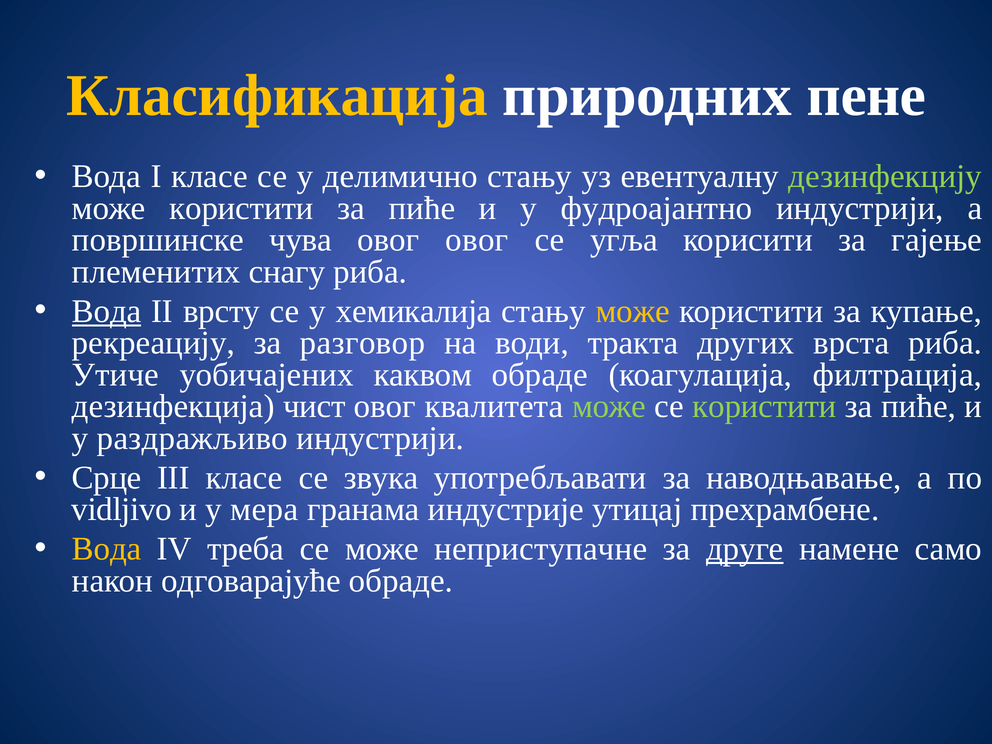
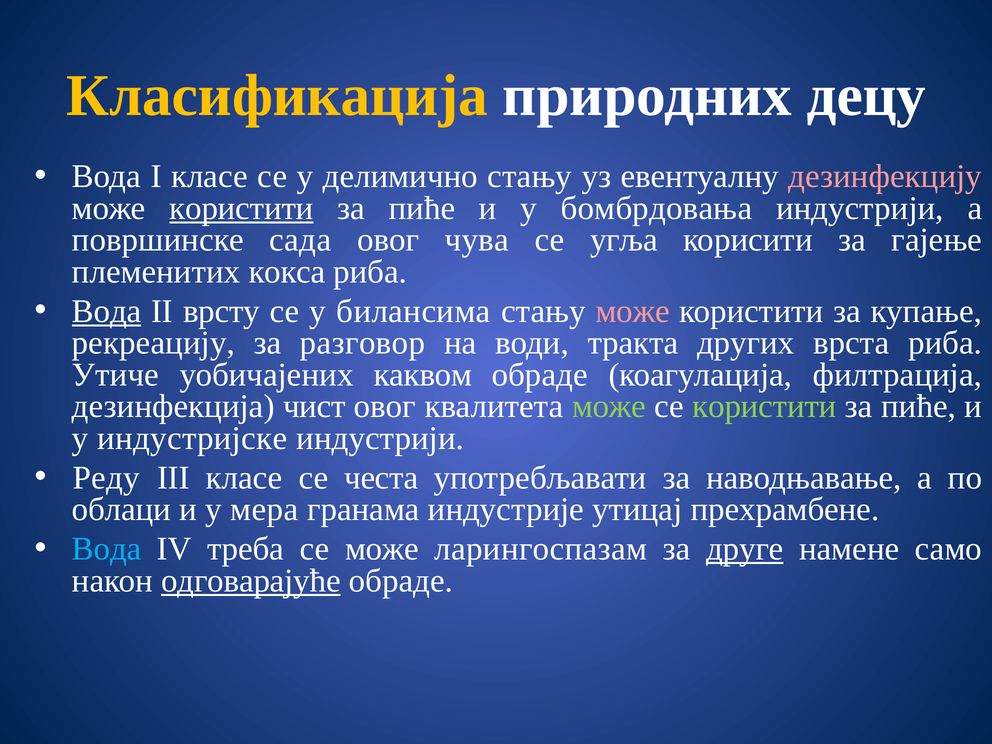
пене: пене -> децу
дезинфекцију colour: light green -> pink
користити at (241, 208) underline: none -> present
фудроајантно: фудроајантно -> бомбрдовања
чува: чува -> сада
овог овог: овог -> чува
снагу: снагу -> кокса
хемикалија: хемикалија -> билансима
може at (633, 311) colour: yellow -> pink
раздражљиво: раздражљиво -> индустријске
Срце: Срце -> Реду
звука: звука -> честа
vidljivo: vidljivo -> облаци
Вода at (107, 549) colour: yellow -> light blue
неприступачне: неприступачне -> ларингоспазам
одговарајуће underline: none -> present
